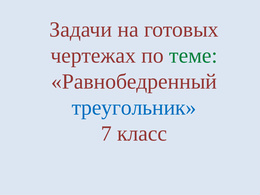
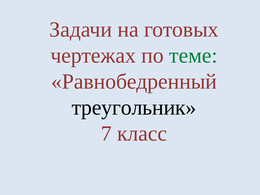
треугольник colour: blue -> black
